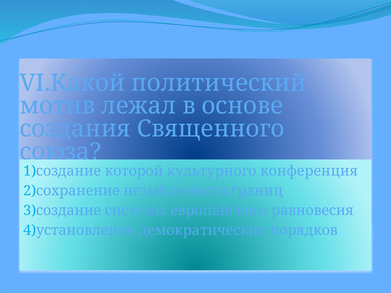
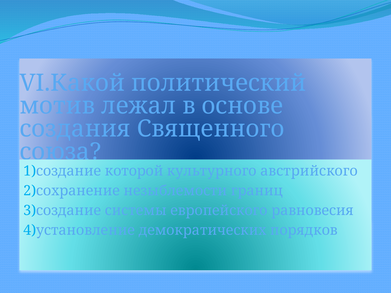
конференция: конференция -> австрийского
